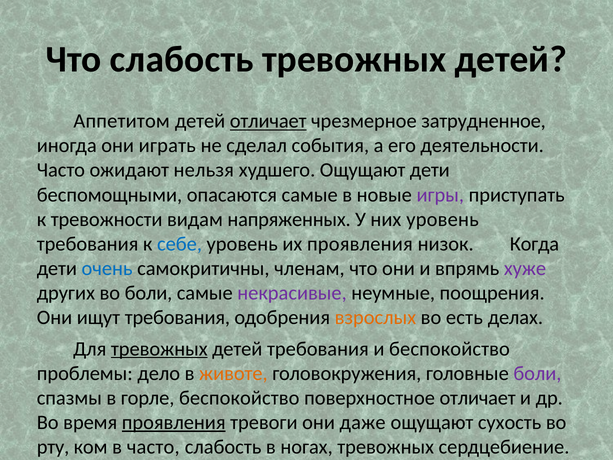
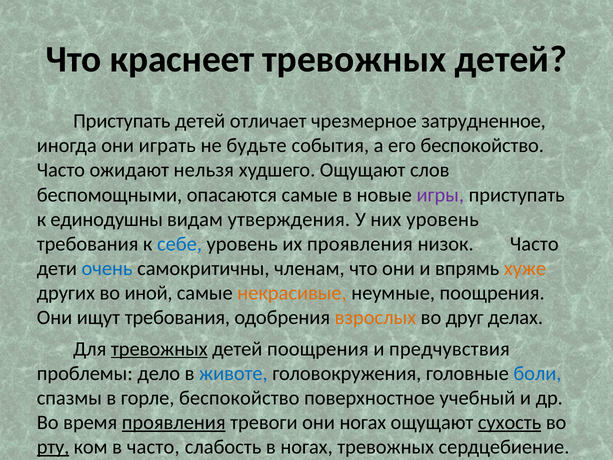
Что слабость: слабость -> краснеет
Аппетитом at (122, 121): Аппетитом -> Приступать
отличает at (268, 121) underline: present -> none
сделал: сделал -> будьте
его деятельности: деятельности -> беспокойство
Ощущают дети: дети -> слов
тревожности: тревожности -> единодушны
напряженных: напряженных -> утверждения
низок Когда: Когда -> Часто
хуже colour: purple -> orange
во боли: боли -> иной
некрасивые colour: purple -> orange
есть: есть -> друг
детей требования: требования -> поощрения
и беспокойство: беспокойство -> предчувствия
животе colour: orange -> blue
боли at (537, 373) colour: purple -> blue
поверхностное отличает: отличает -> учебный
они даже: даже -> ногах
сухость underline: none -> present
рту underline: none -> present
